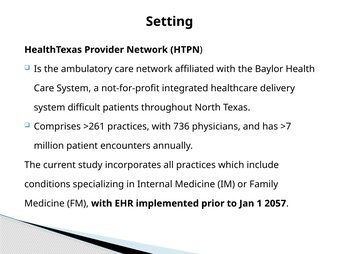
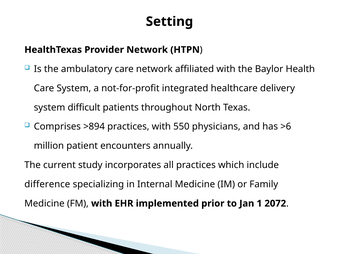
>261: >261 -> >894
736: 736 -> 550
>7: >7 -> >6
conditions: conditions -> difference
2057: 2057 -> 2072
